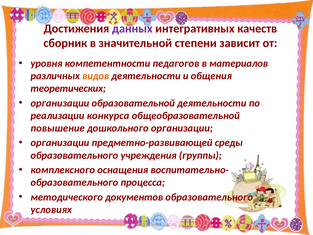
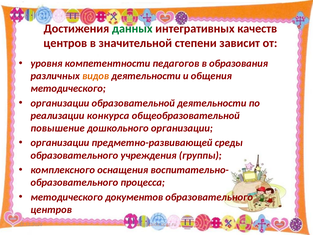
данных colour: purple -> green
сборник at (65, 43): сборник -> центров
материалов: материалов -> образования
теоретических at (68, 88): теоретических -> методического
условиях at (51, 209): условиях -> центров
